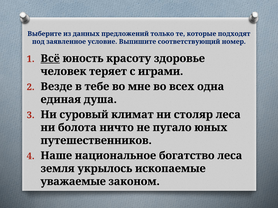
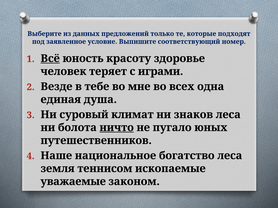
столяр: столяр -> знаков
ничто underline: none -> present
укрылось: укрылось -> теннисом
